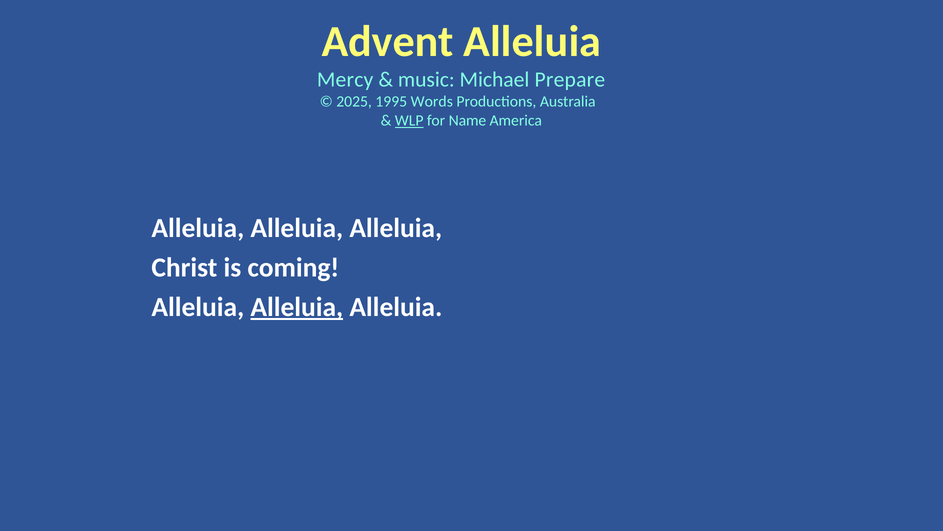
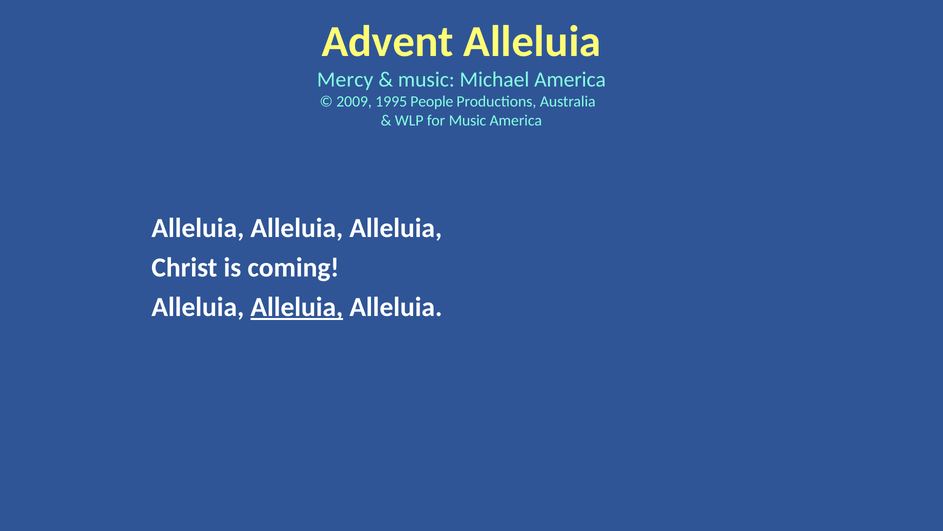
Michael Prepare: Prepare -> America
2025: 2025 -> 2009
Words: Words -> People
WLP underline: present -> none
for Name: Name -> Music
